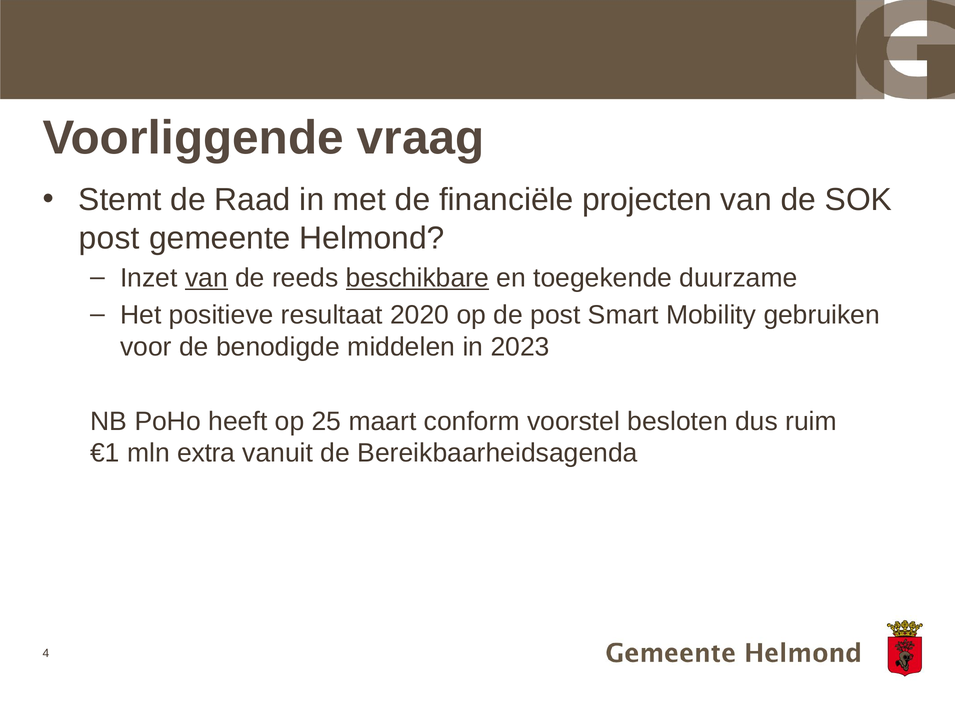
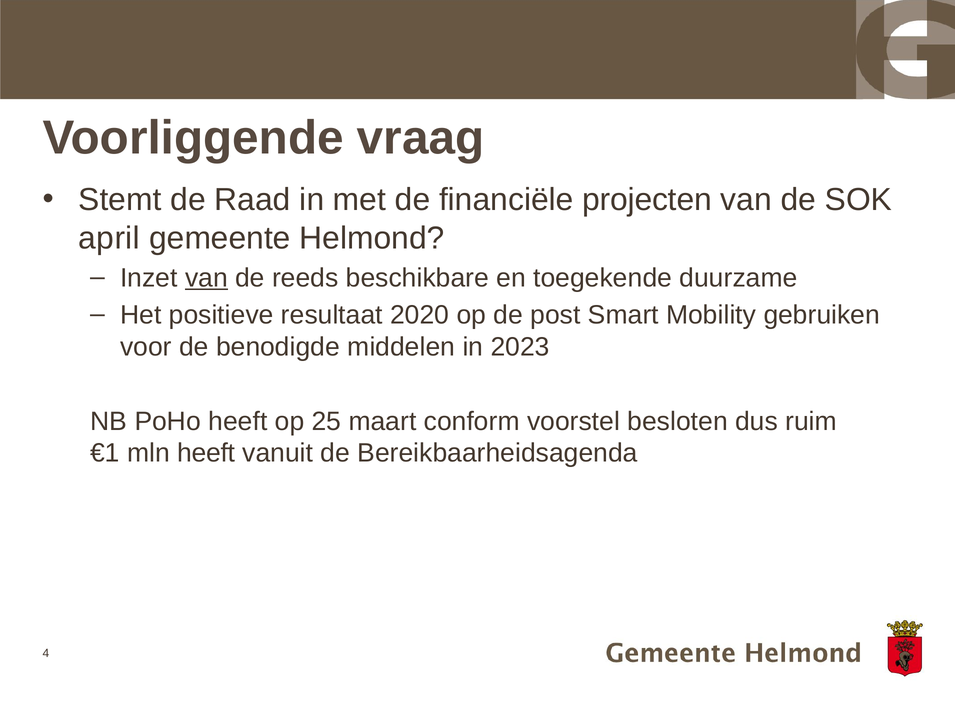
post at (109, 238): post -> april
beschikbare underline: present -> none
mln extra: extra -> heeft
